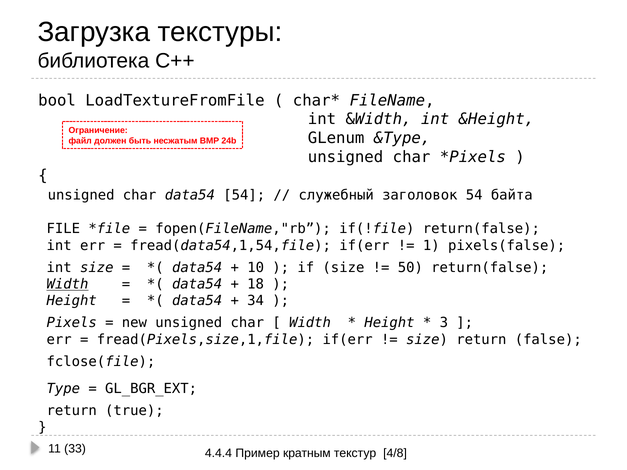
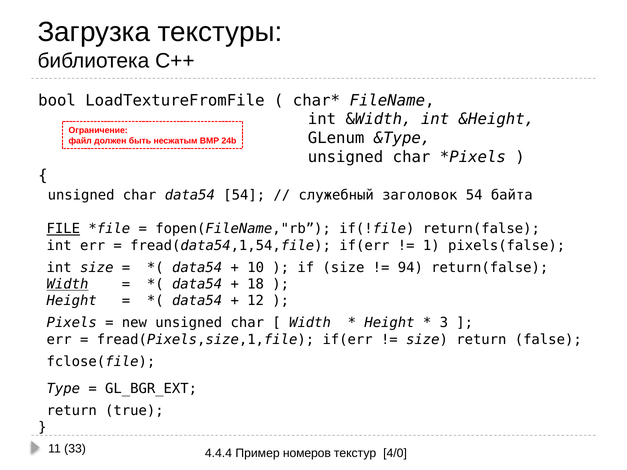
FILE underline: none -> present
50: 50 -> 94
34: 34 -> 12
кратным: кратным -> номеров
4/8: 4/8 -> 4/0
